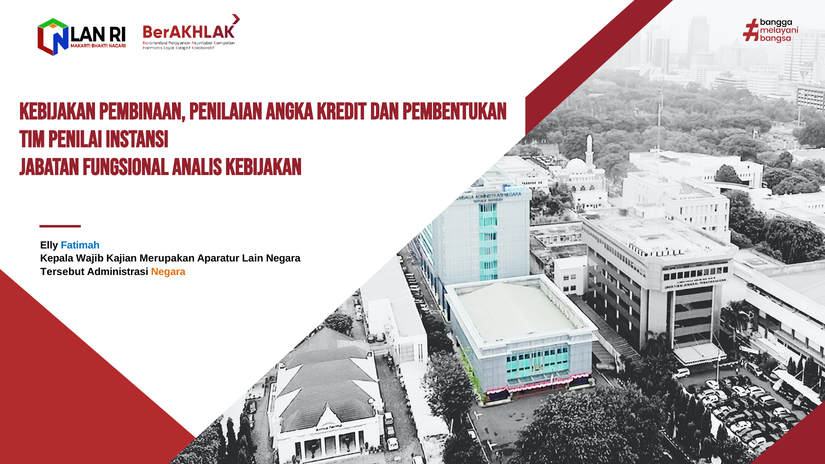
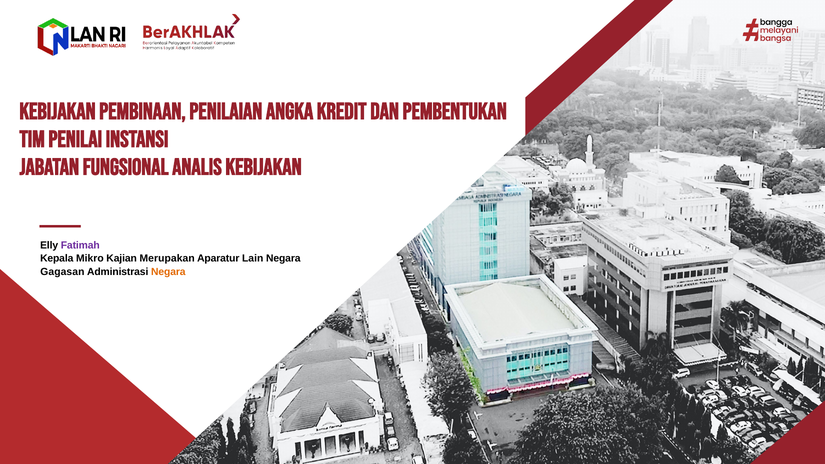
Fatimah colour: blue -> purple
Wajib: Wajib -> Mikro
Tersebut: Tersebut -> Gagasan
